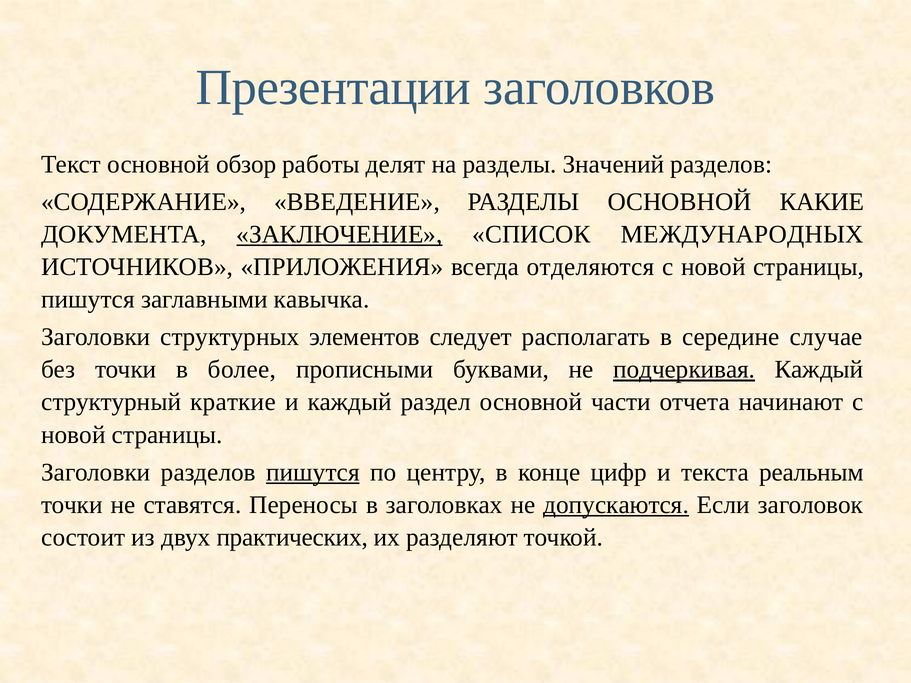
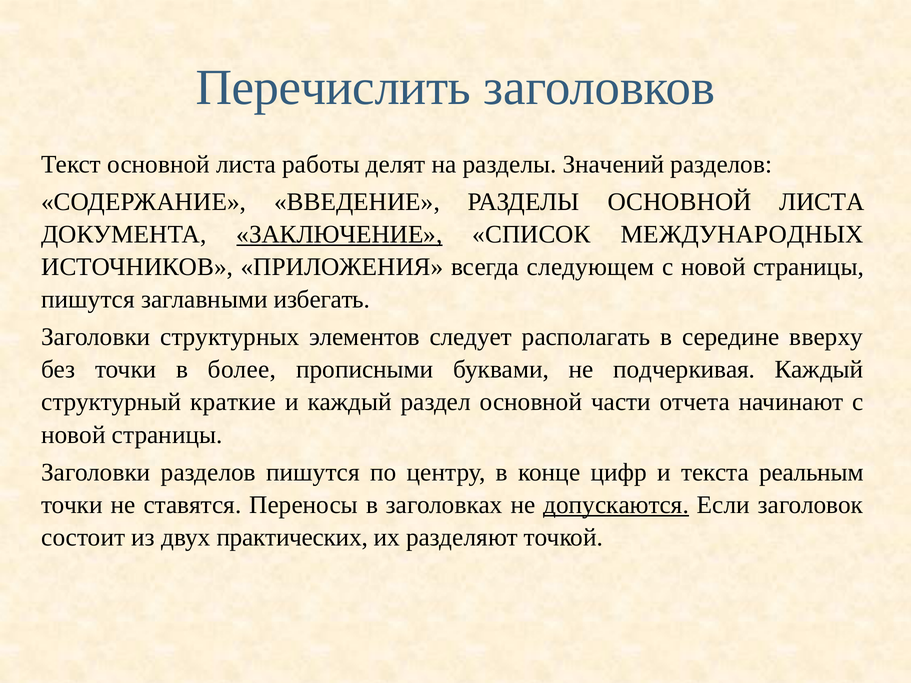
Презентации: Презентации -> Перечислить
Текст основной обзор: обзор -> листа
РАЗДЕЛЫ ОСНОВНОЙ КАКИЕ: КАКИЕ -> ЛИСТА
отделяются: отделяются -> следующем
кавычка: кавычка -> избегать
случае: случае -> вверху
подчеркивая underline: present -> none
пишутся at (313, 472) underline: present -> none
